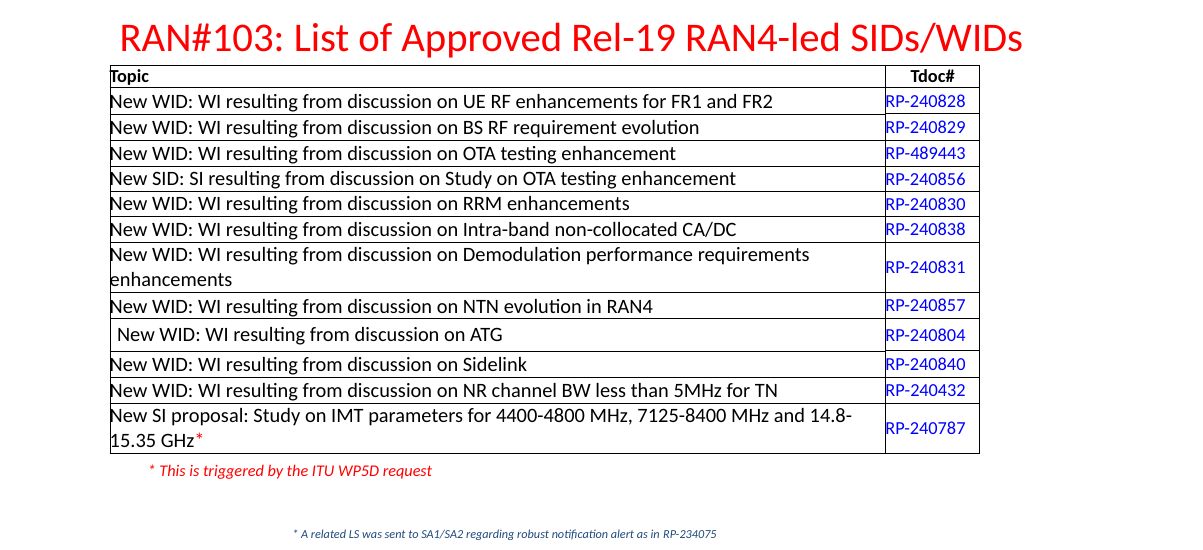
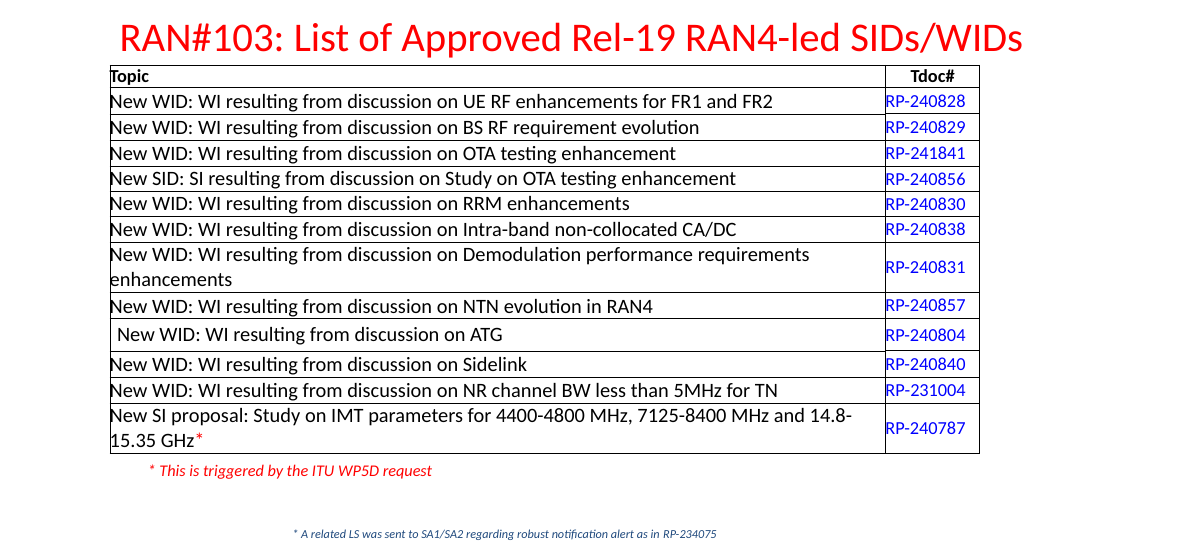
RP-489443: RP-489443 -> RP-241841
RP-240432: RP-240432 -> RP-231004
